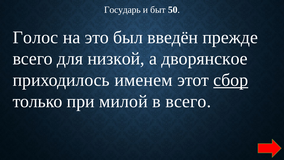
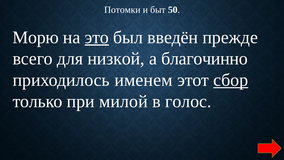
Государь: Государь -> Потомки
Голос: Голос -> Морю
это underline: none -> present
дворянское: дворянское -> благочинно
в всего: всего -> голос
